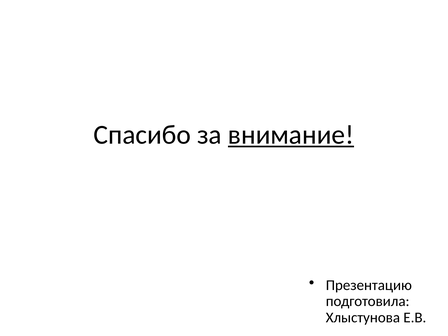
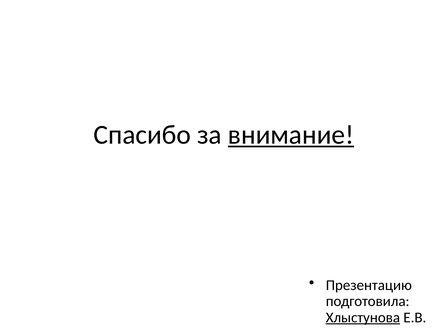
Хлыстунова underline: none -> present
